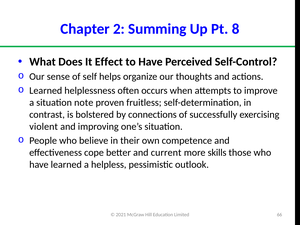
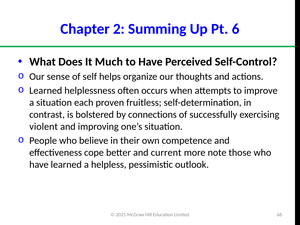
8: 8 -> 6
Effect: Effect -> Much
note: note -> each
skills: skills -> note
